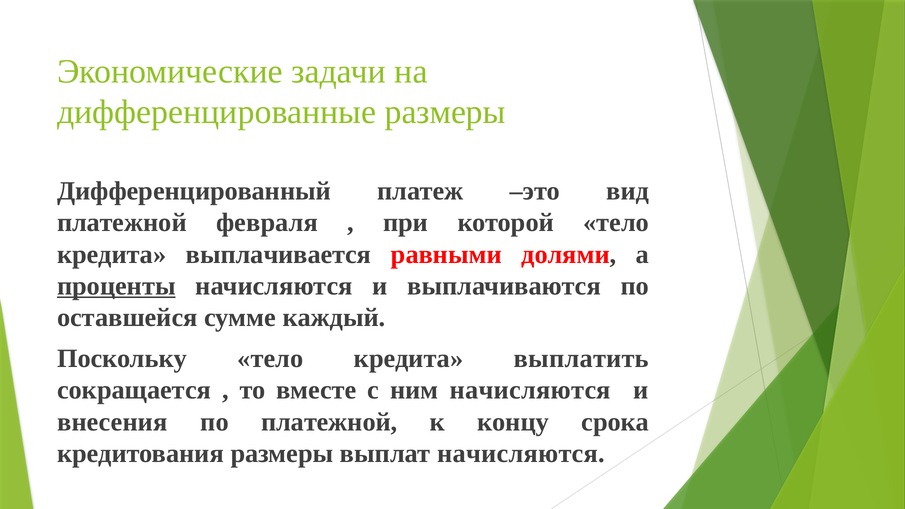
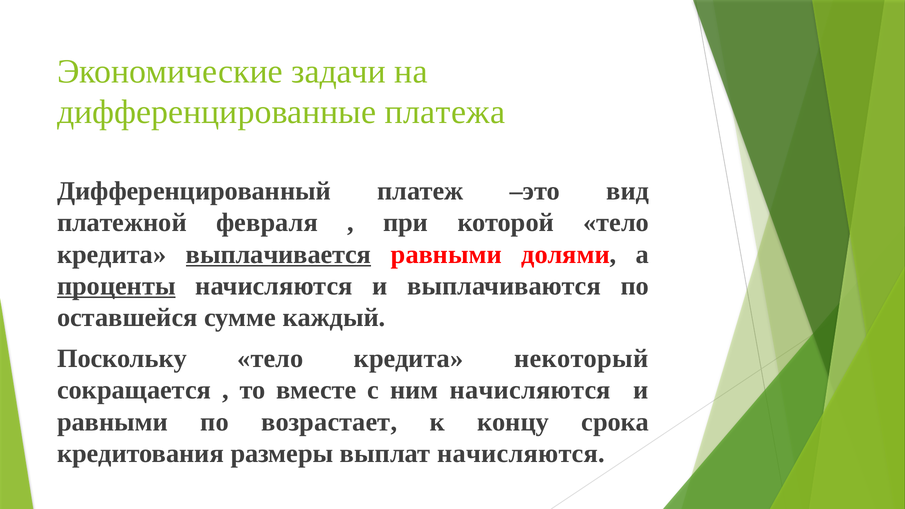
дифференцированные размеры: размеры -> платежа
выплачивается underline: none -> present
выплатить: выплатить -> некоторый
внесения at (112, 422): внесения -> равными
по платежной: платежной -> возрастает
